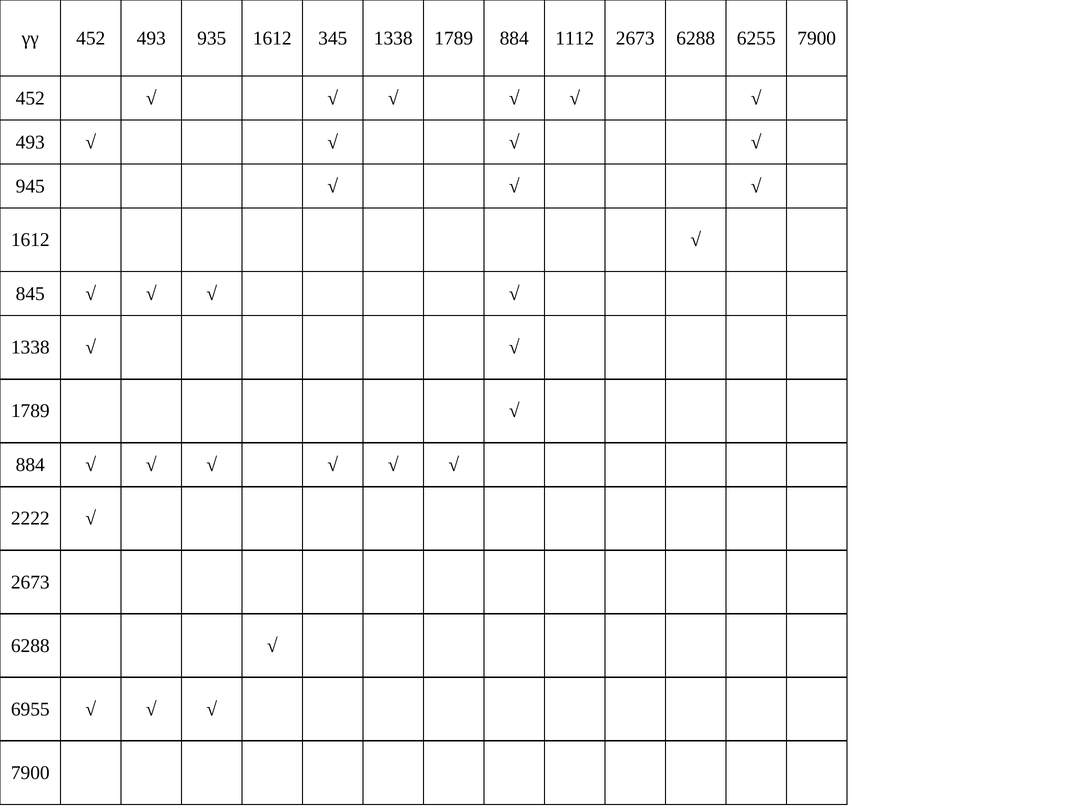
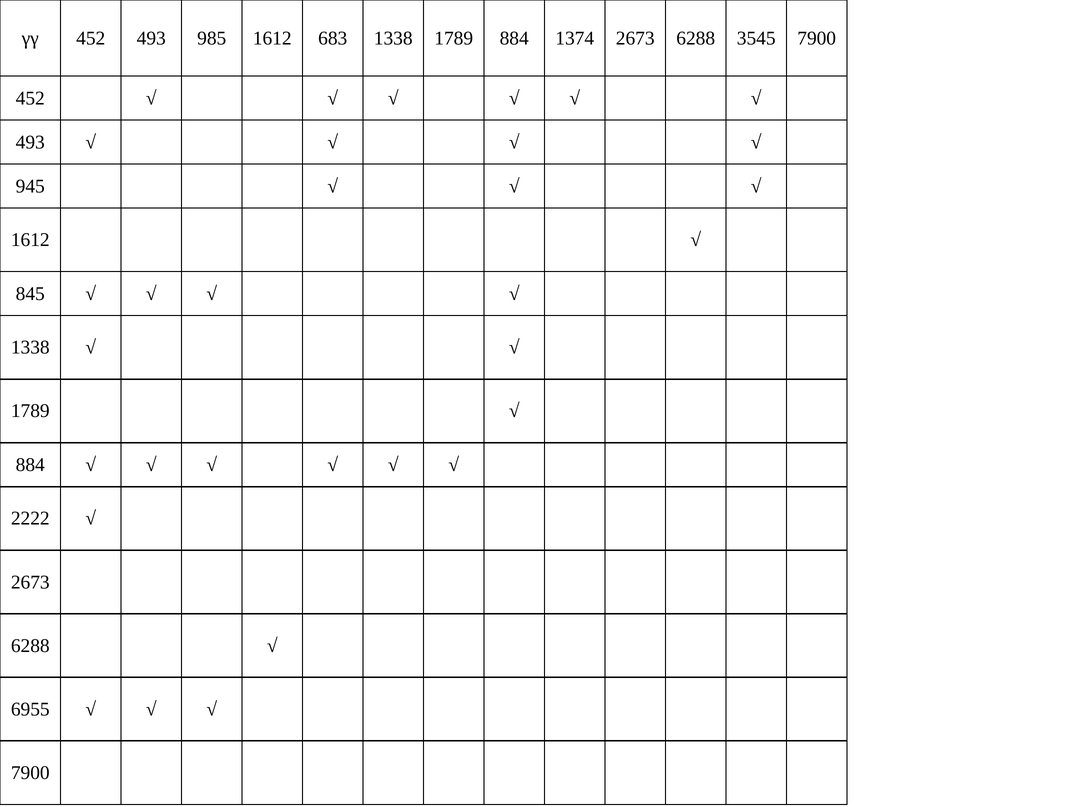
935: 935 -> 985
345: 345 -> 683
1112: 1112 -> 1374
6255: 6255 -> 3545
